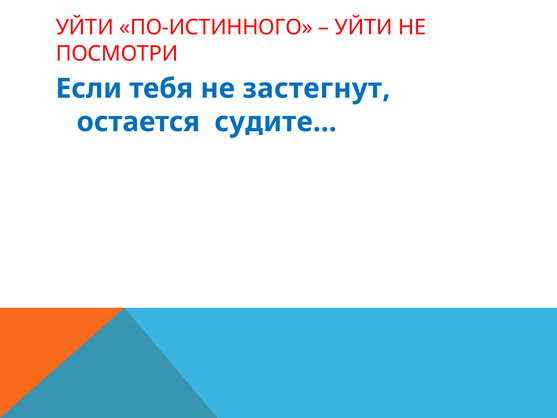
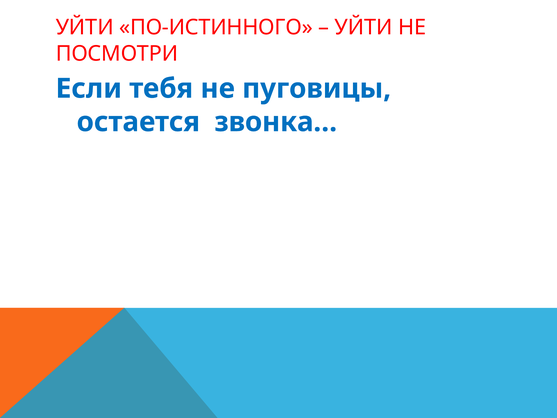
застегнут: застегнут -> пуговицы
судите…: судите… -> звонка…
